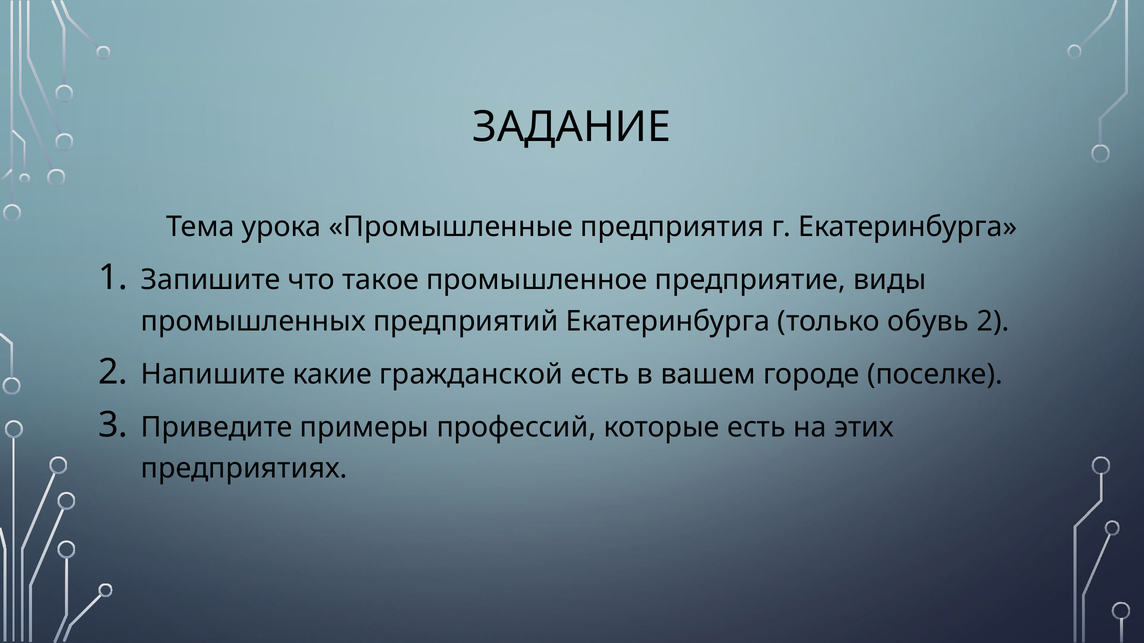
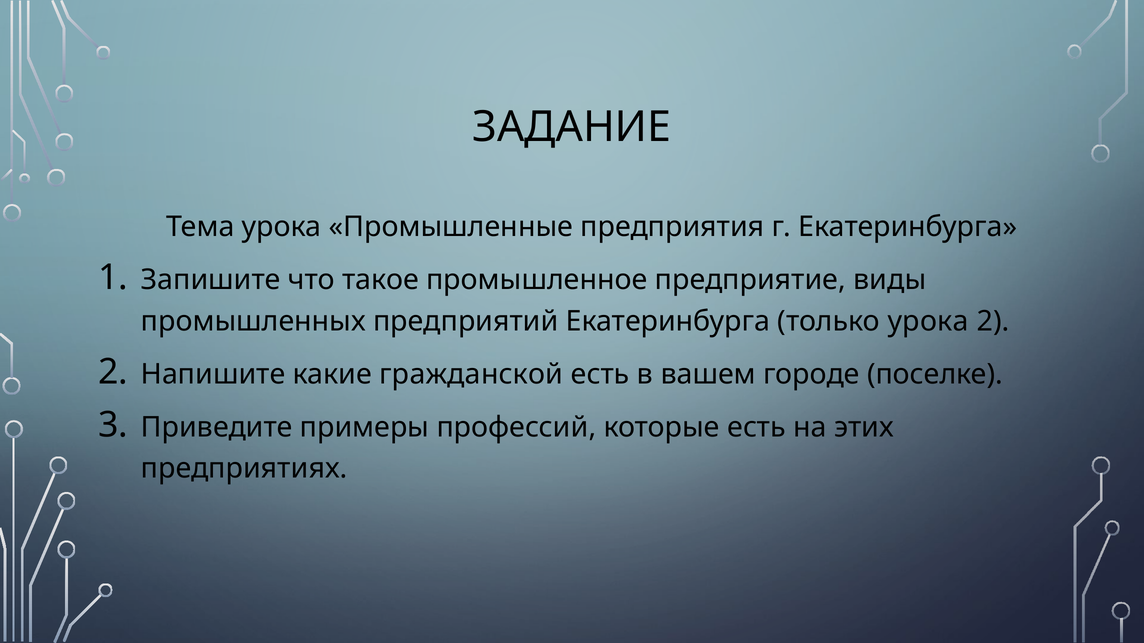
только обувь: обувь -> урока
